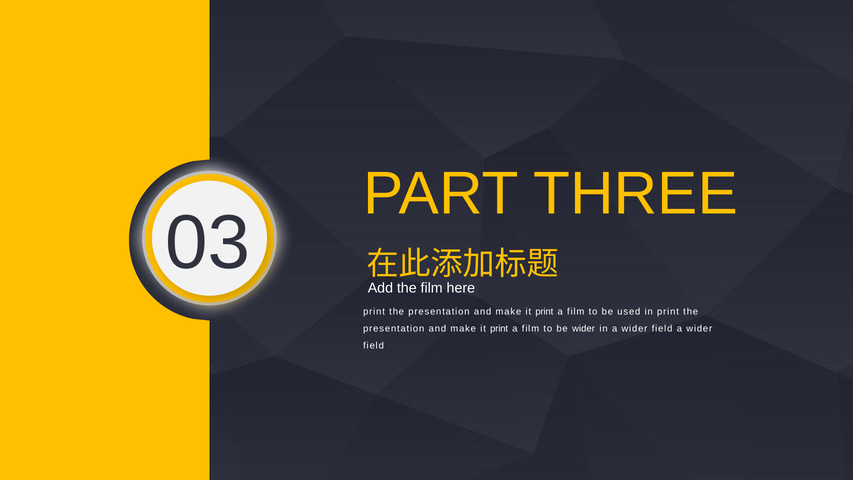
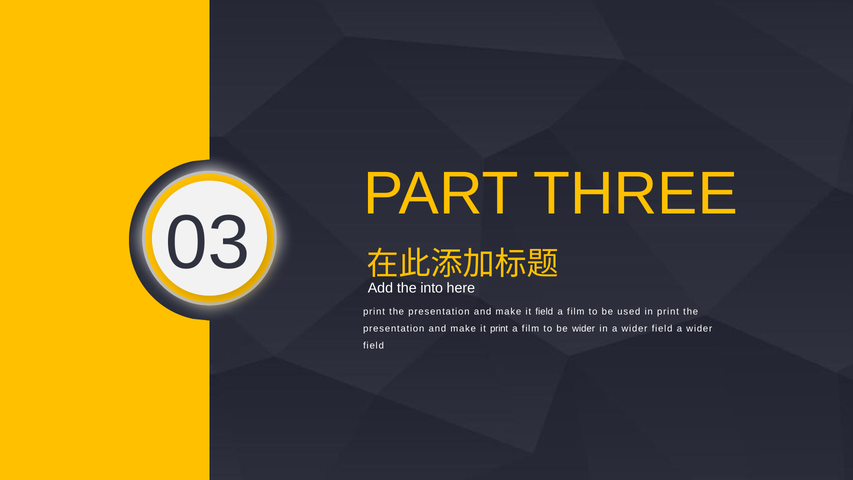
the film: film -> into
print at (544, 312): print -> field
